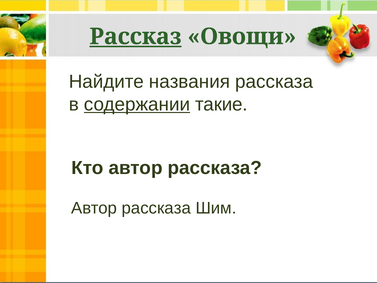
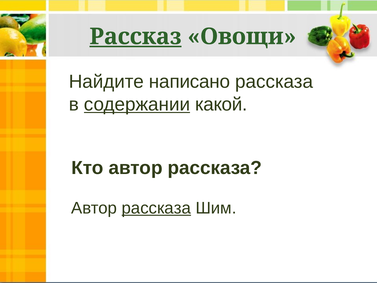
названия: названия -> написано
такие: такие -> какой
рассказа at (156, 208) underline: none -> present
